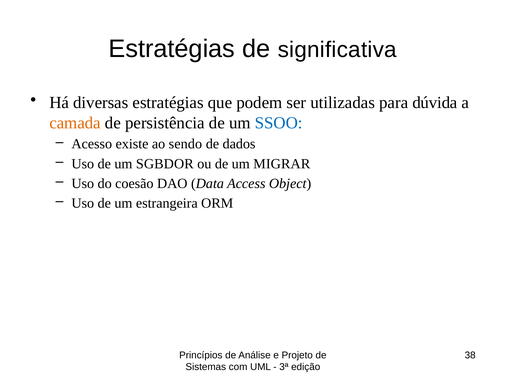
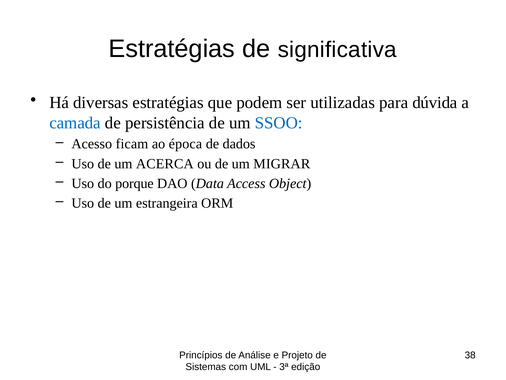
camada colour: orange -> blue
existe: existe -> ficam
sendo: sendo -> época
SGBDOR: SGBDOR -> ACERCA
coesão: coesão -> porque
